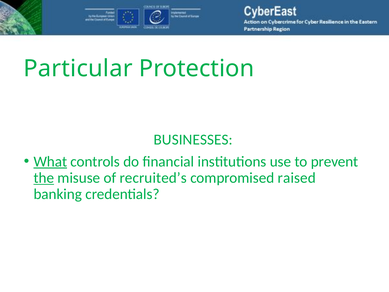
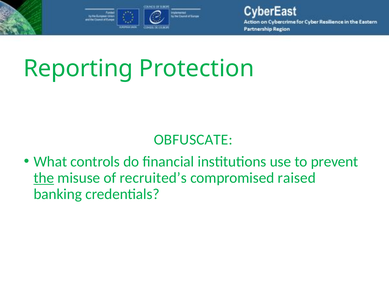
Particular: Particular -> Reporting
BUSINESSES: BUSINESSES -> OBFUSCATE
What underline: present -> none
